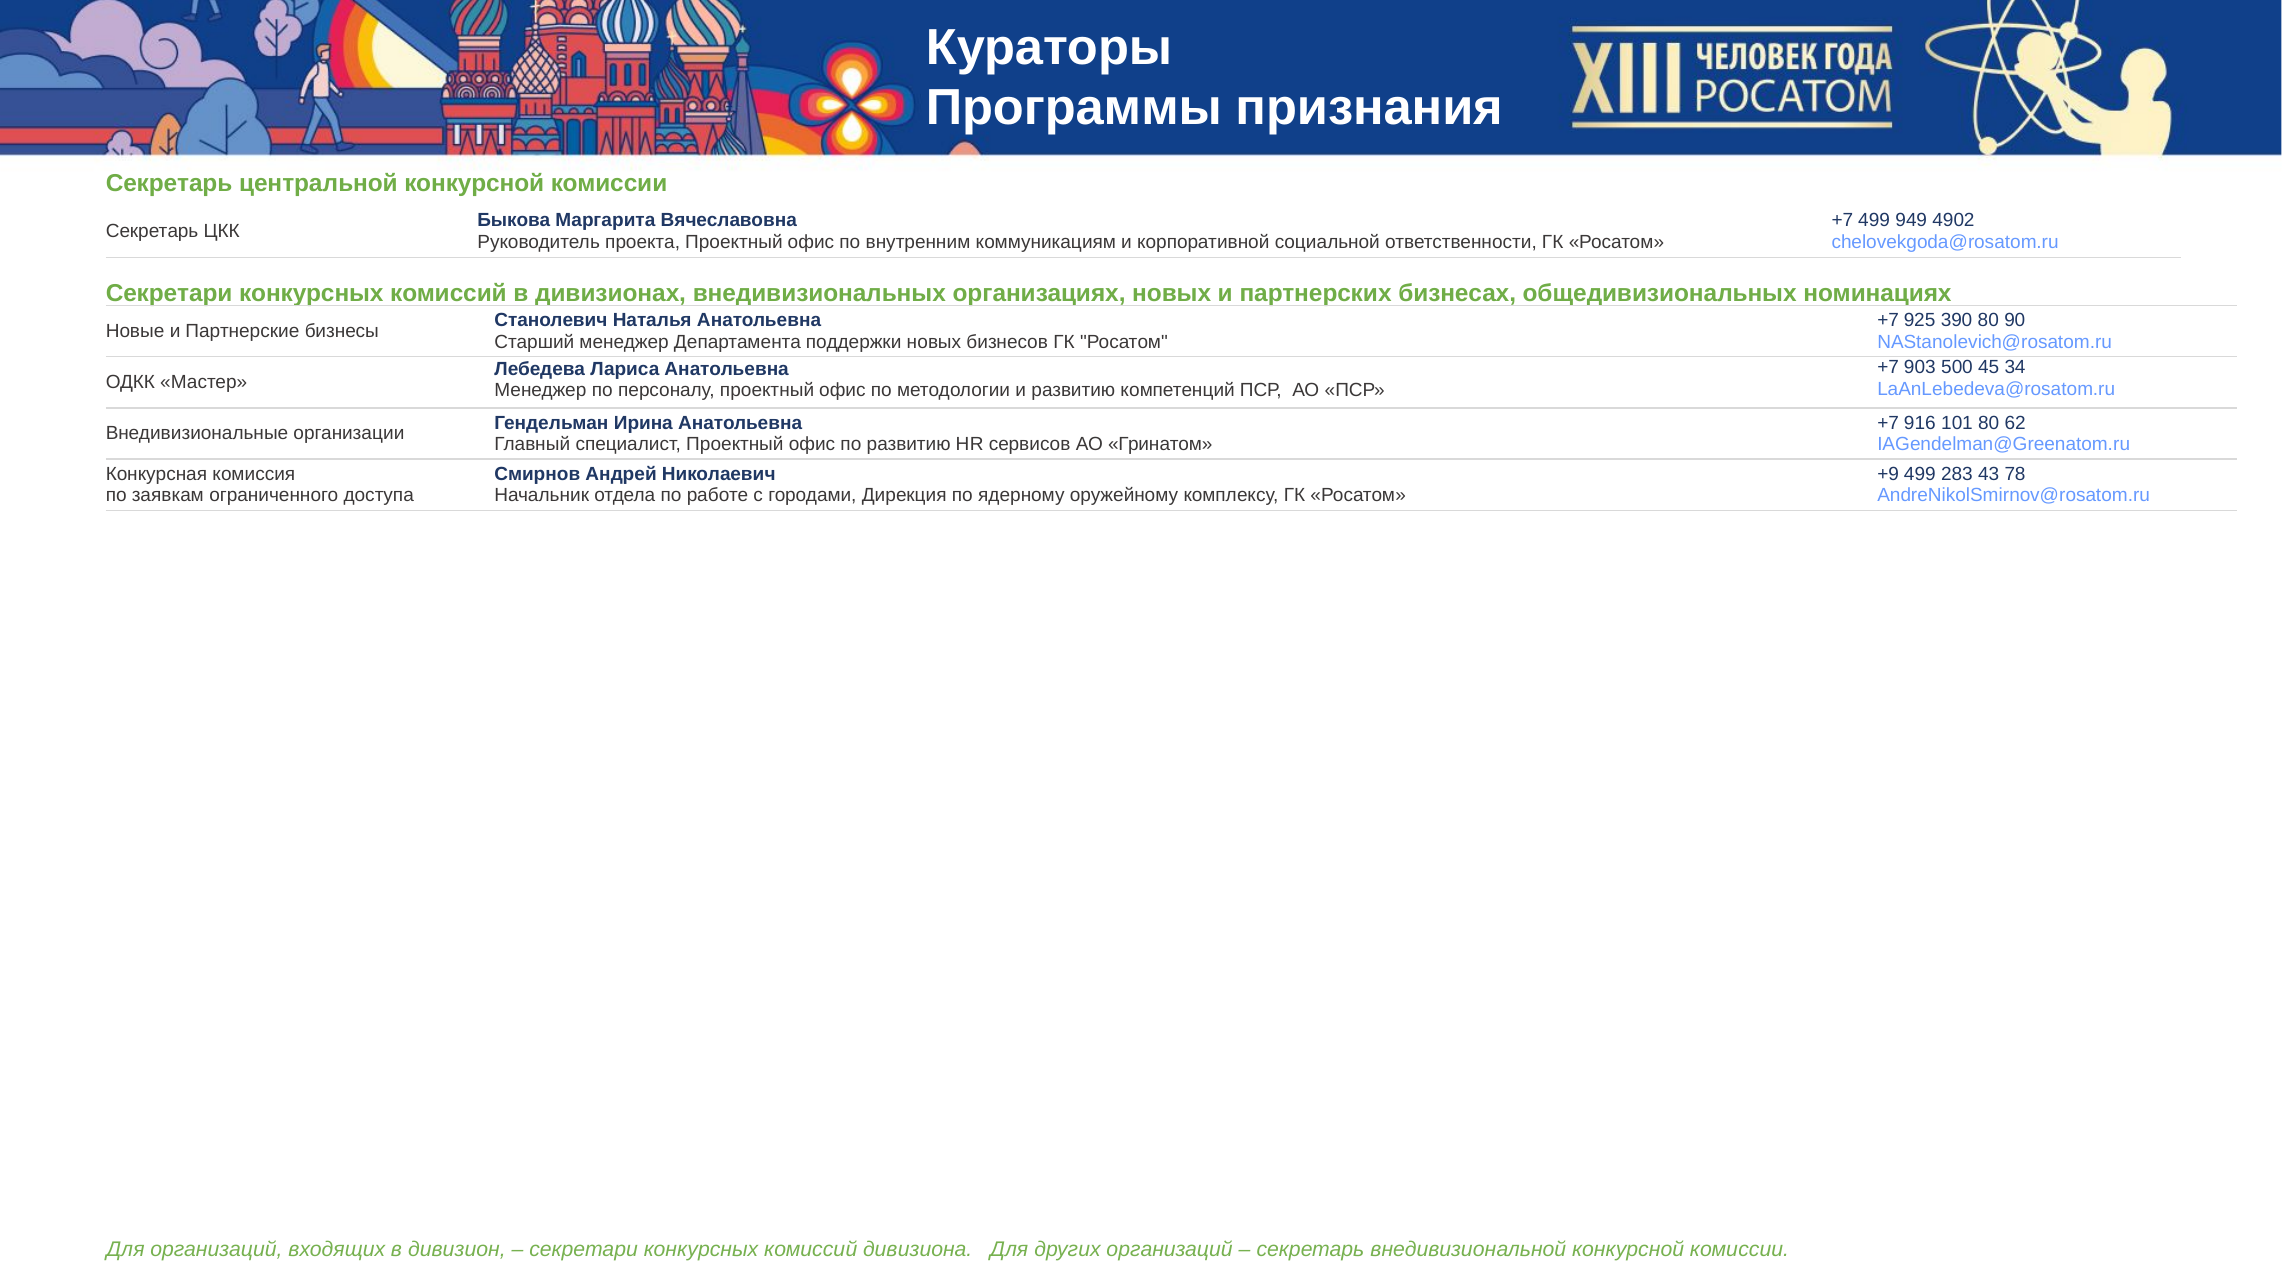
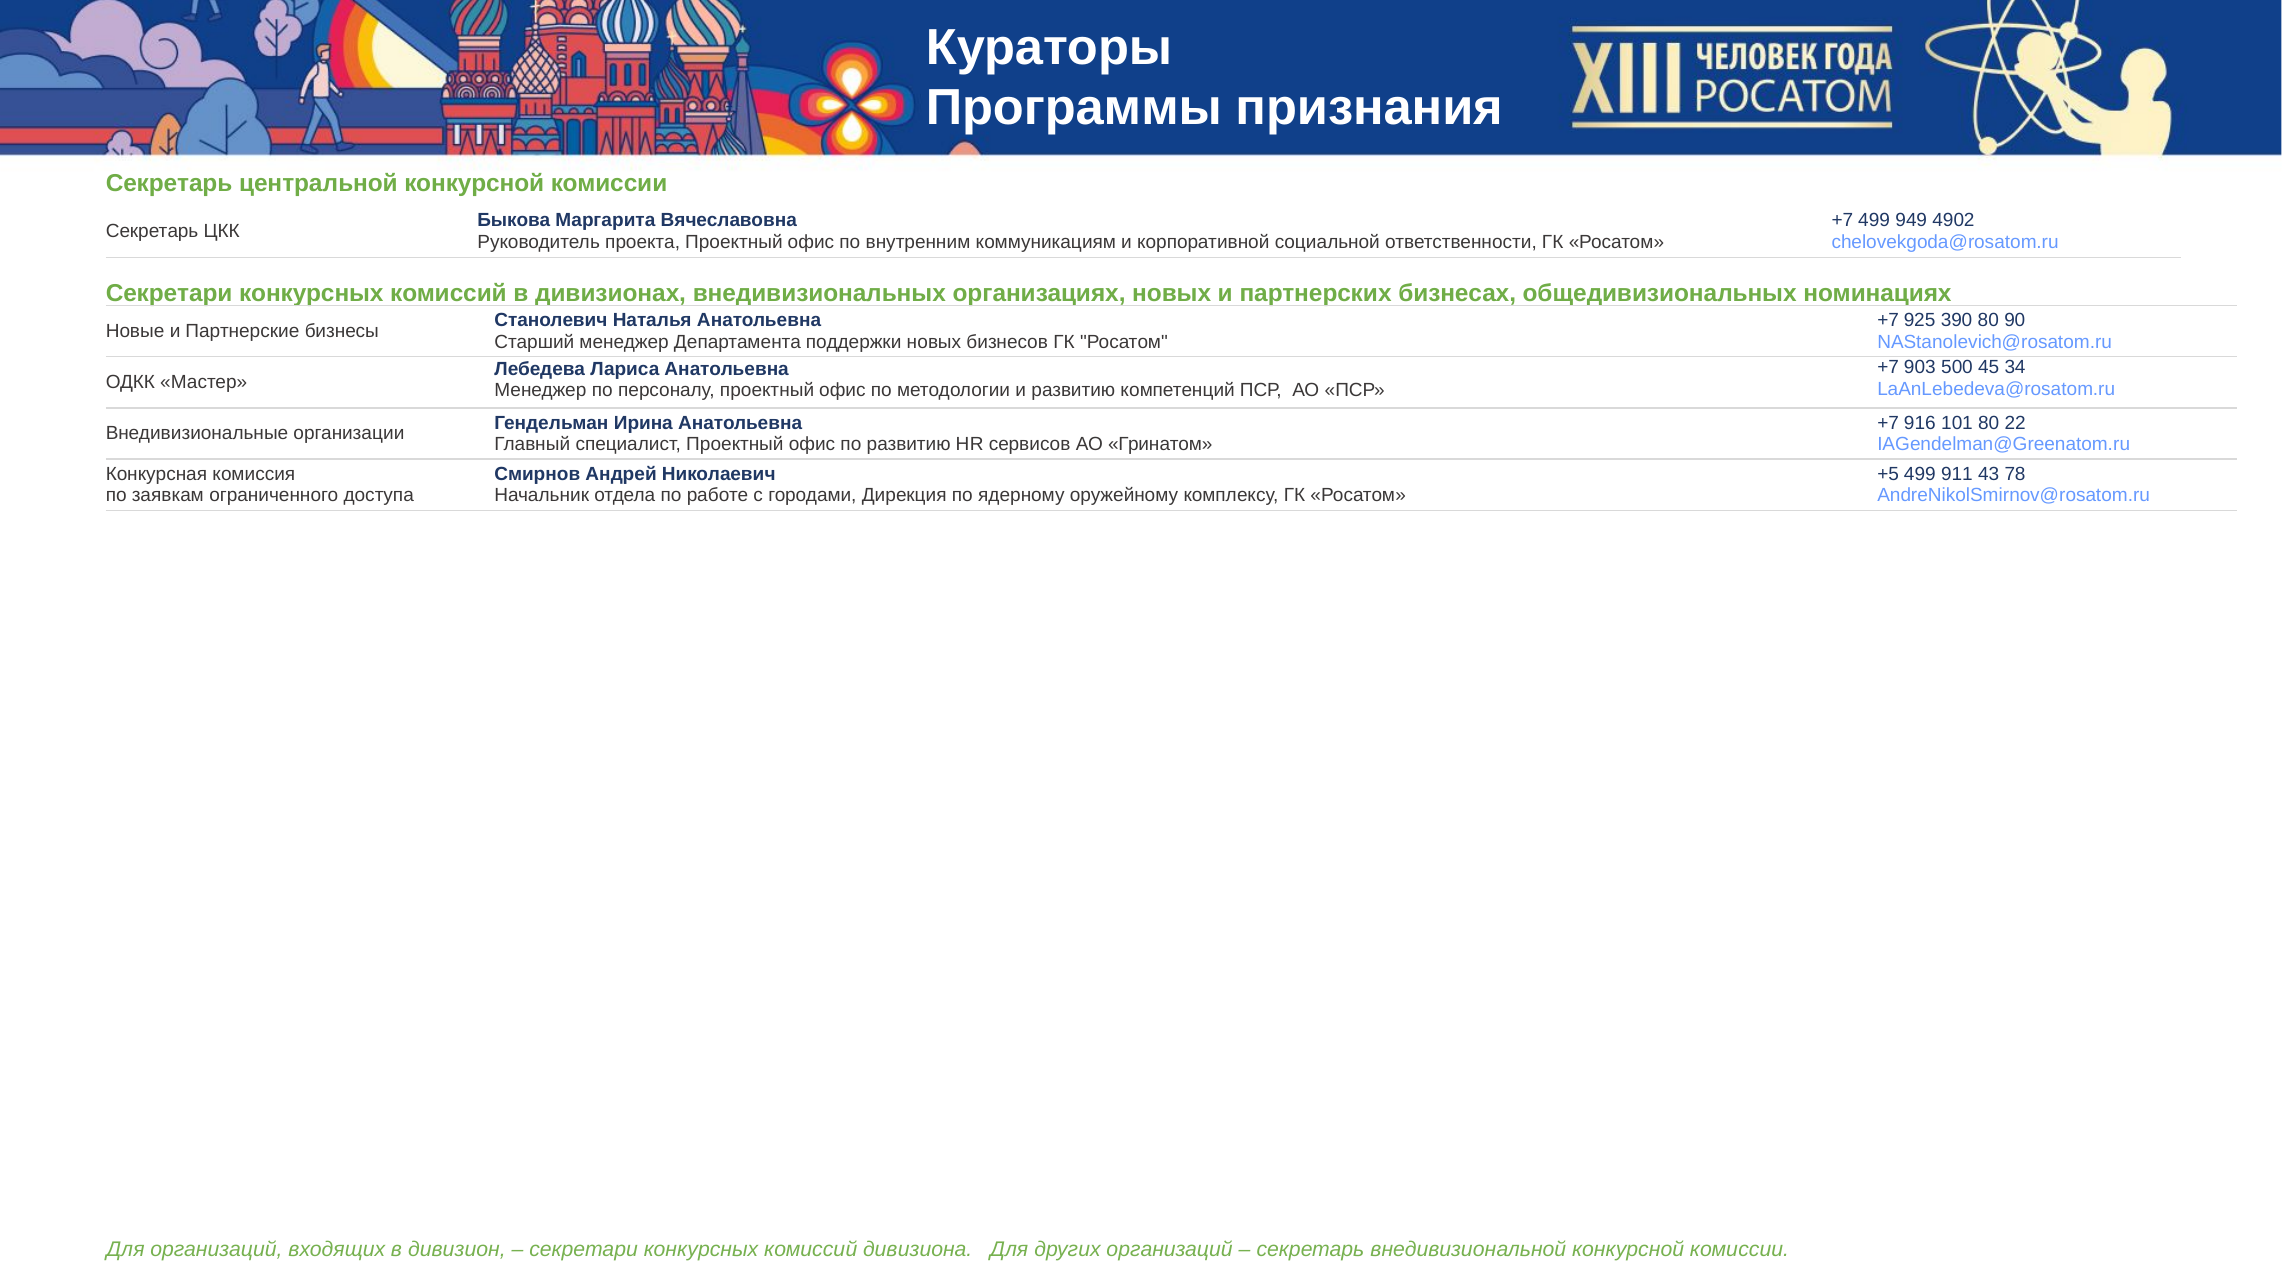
62: 62 -> 22
+9: +9 -> +5
283: 283 -> 911
